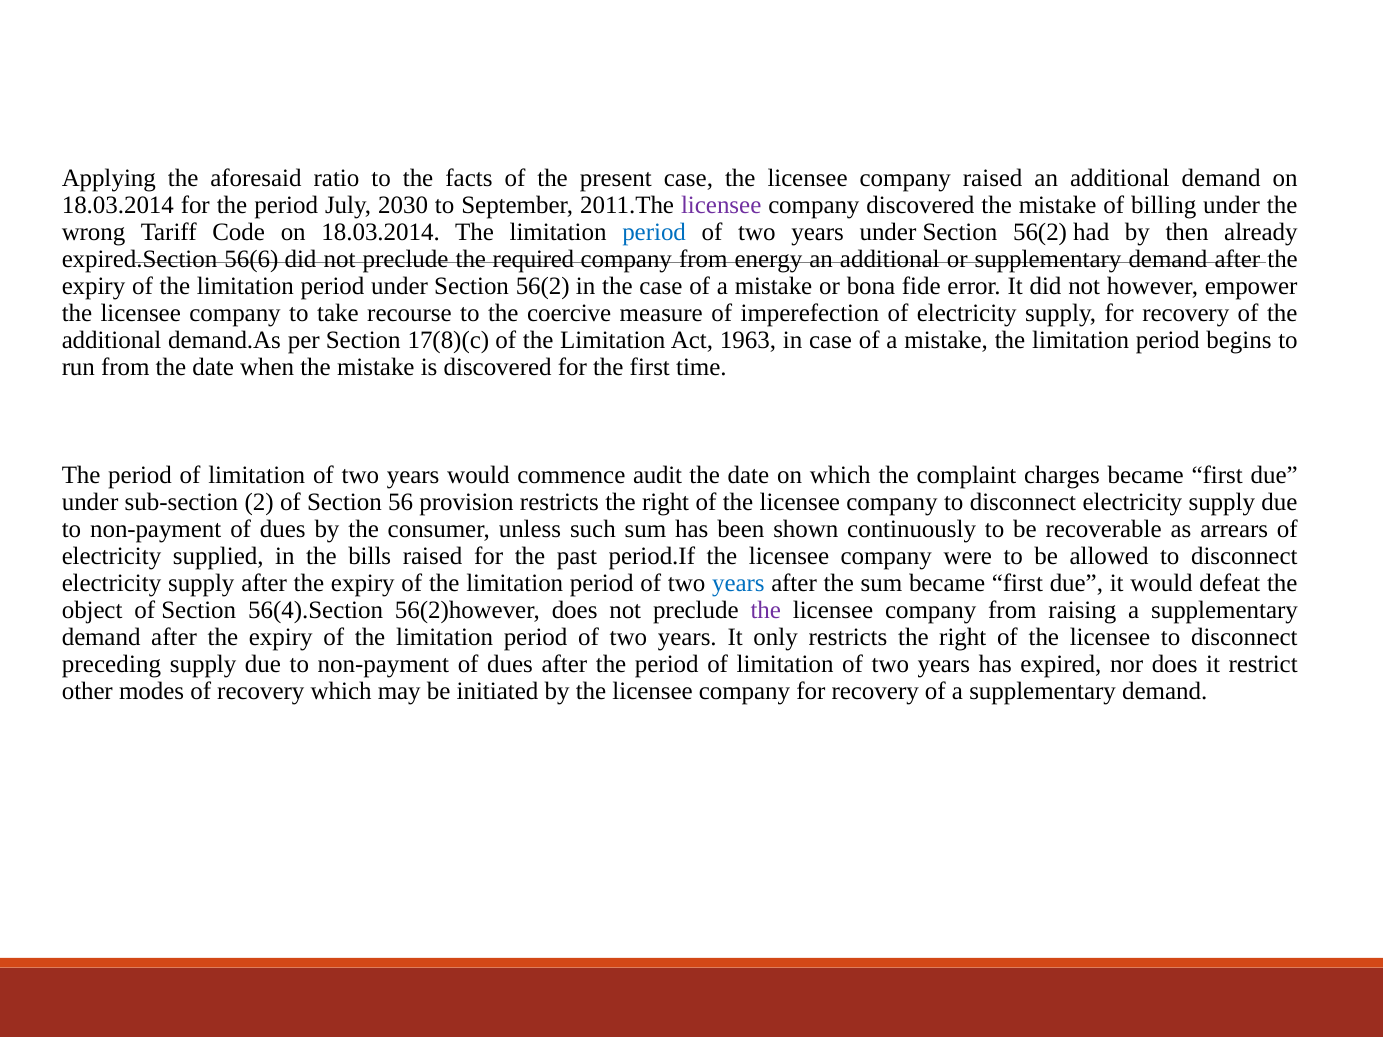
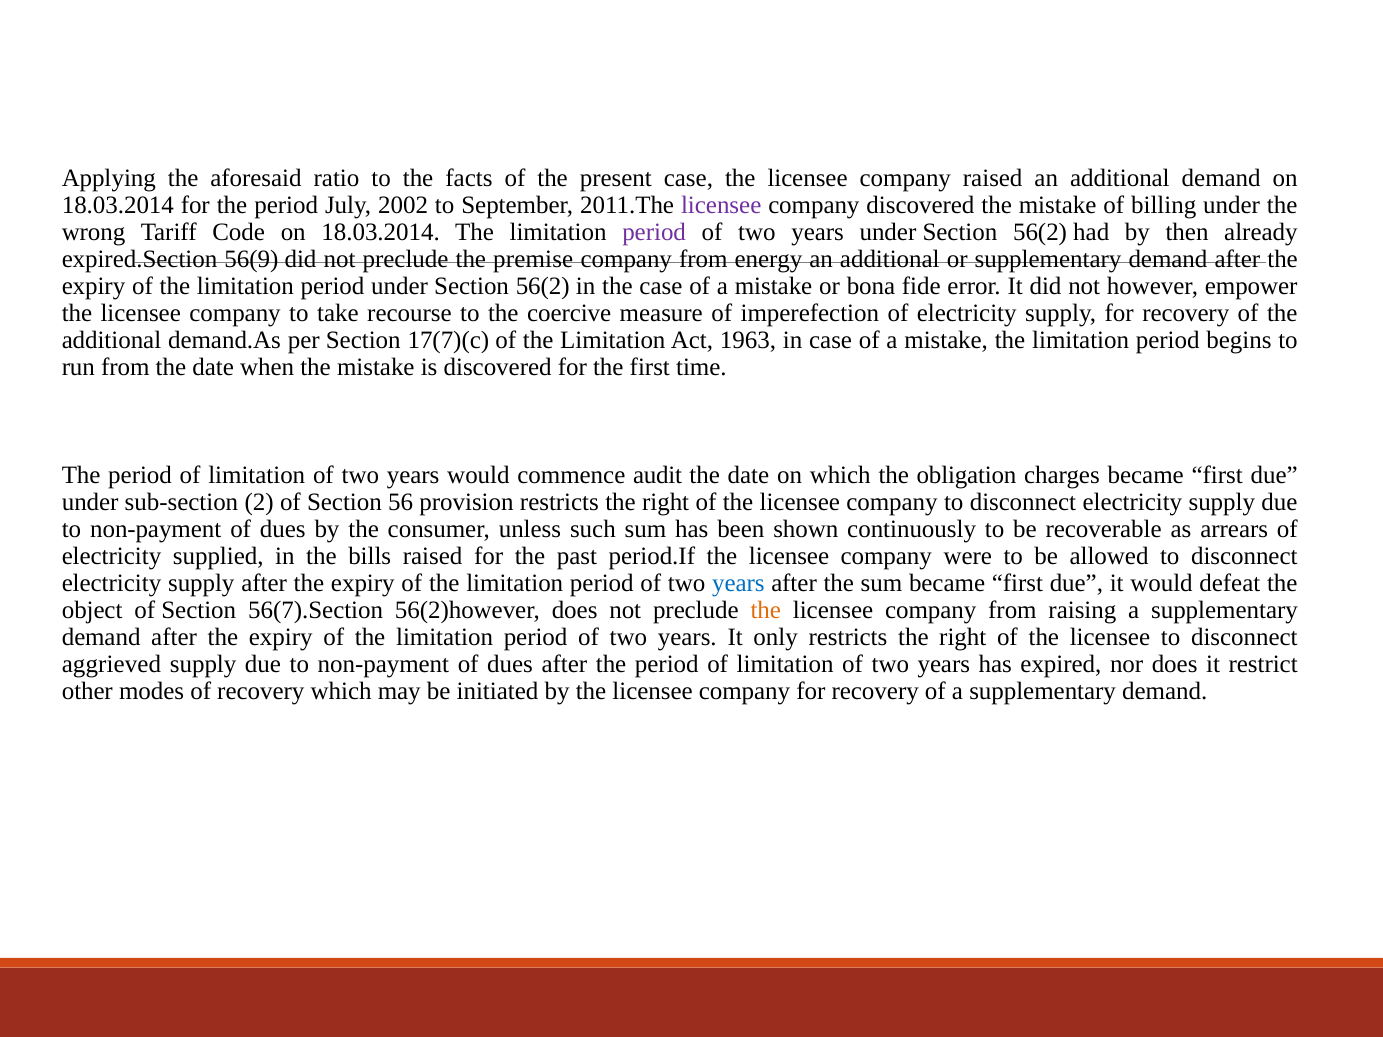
2030: 2030 -> 2002
period at (654, 232) colour: blue -> purple
56(6: 56(6 -> 56(9
required: required -> premise
17(8)(c: 17(8)(c -> 17(7)(c
complaint: complaint -> obligation
56(4).Section: 56(4).Section -> 56(7).Section
the at (766, 610) colour: purple -> orange
preceding: preceding -> aggrieved
